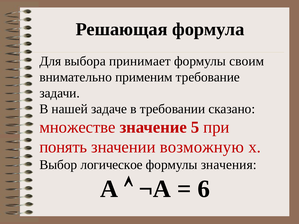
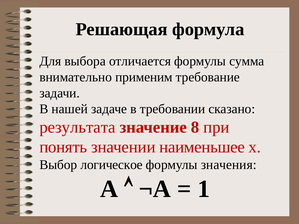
принимает: принимает -> отличается
своим: своим -> сумма
множестве: множестве -> результата
5: 5 -> 8
возможную: возможную -> наименьшее
6: 6 -> 1
